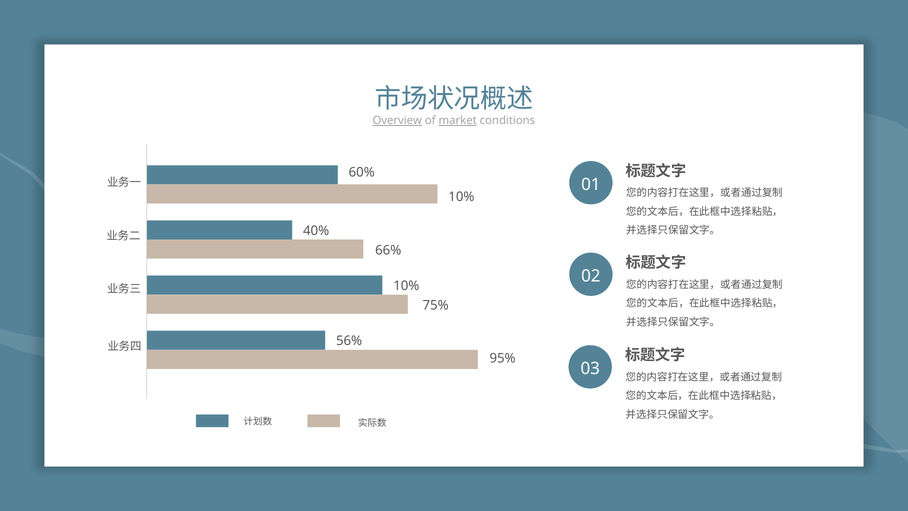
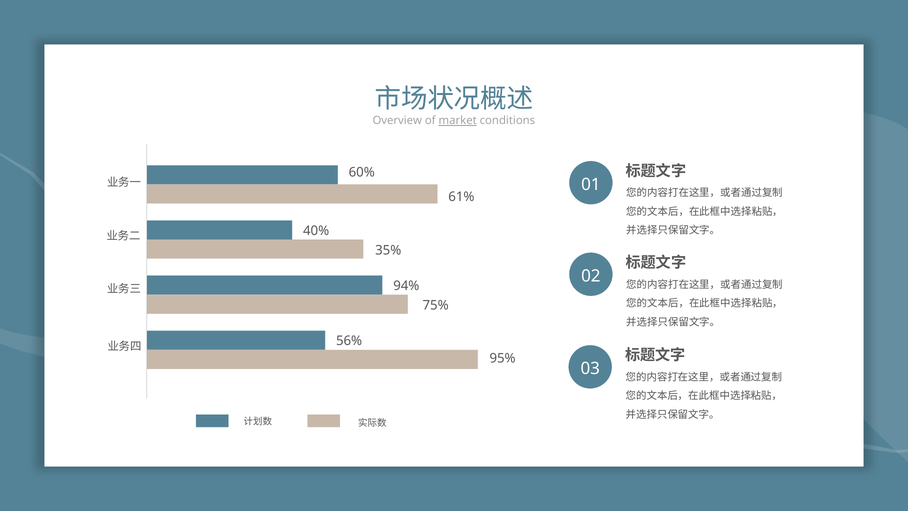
Overview underline: present -> none
10% at (461, 197): 10% -> 61%
66%: 66% -> 35%
10% at (406, 286): 10% -> 94%
